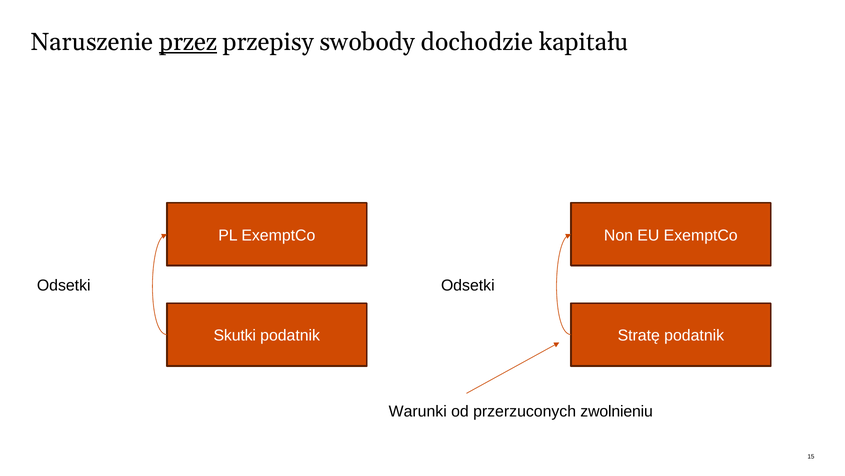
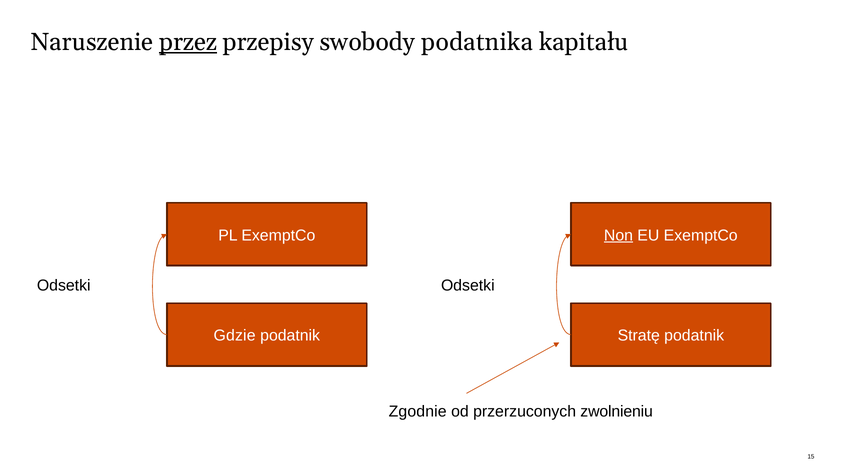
dochodzie: dochodzie -> podatnika
Non underline: none -> present
Skutki: Skutki -> Gdzie
Warunki: Warunki -> Zgodnie
